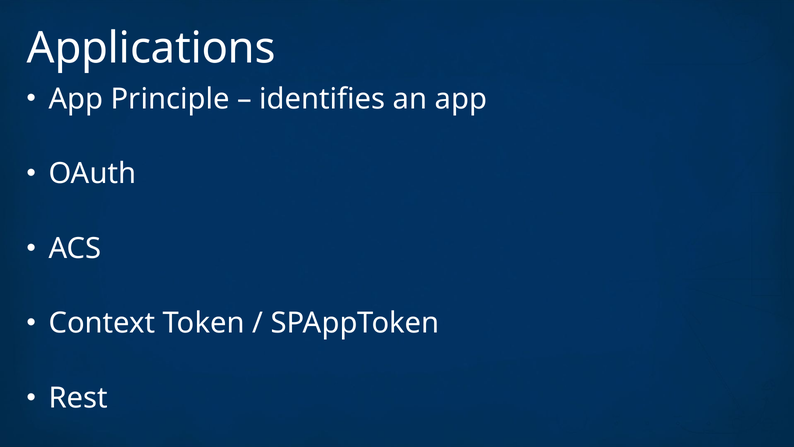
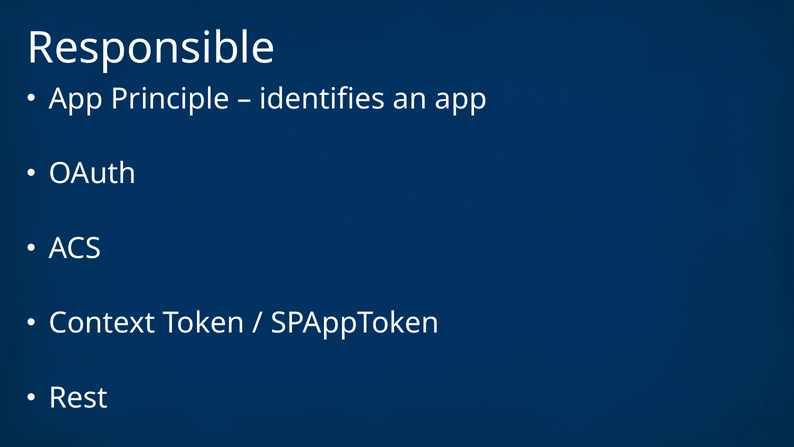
Applications: Applications -> Responsible
